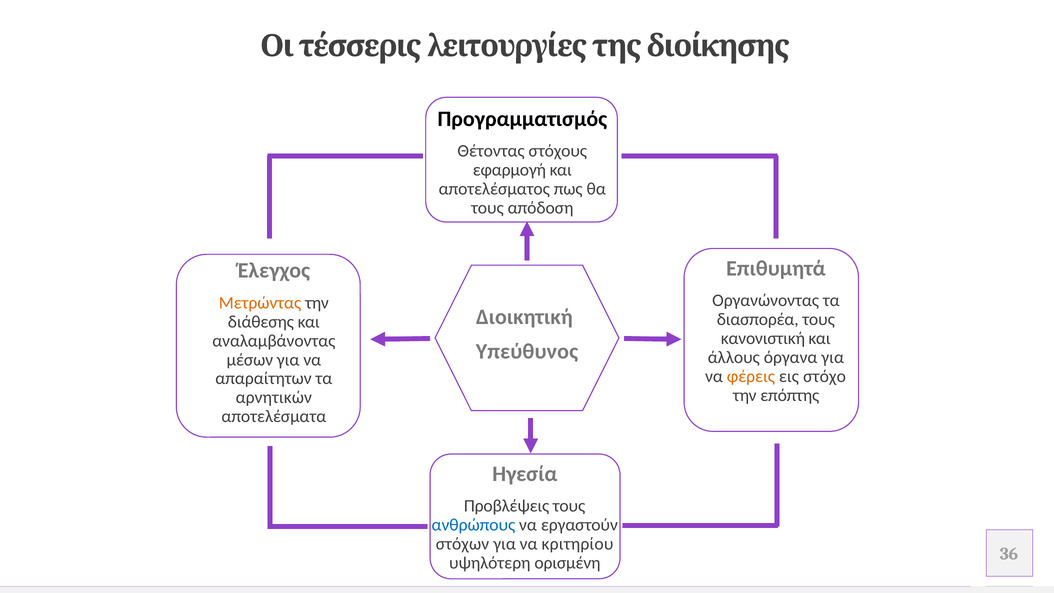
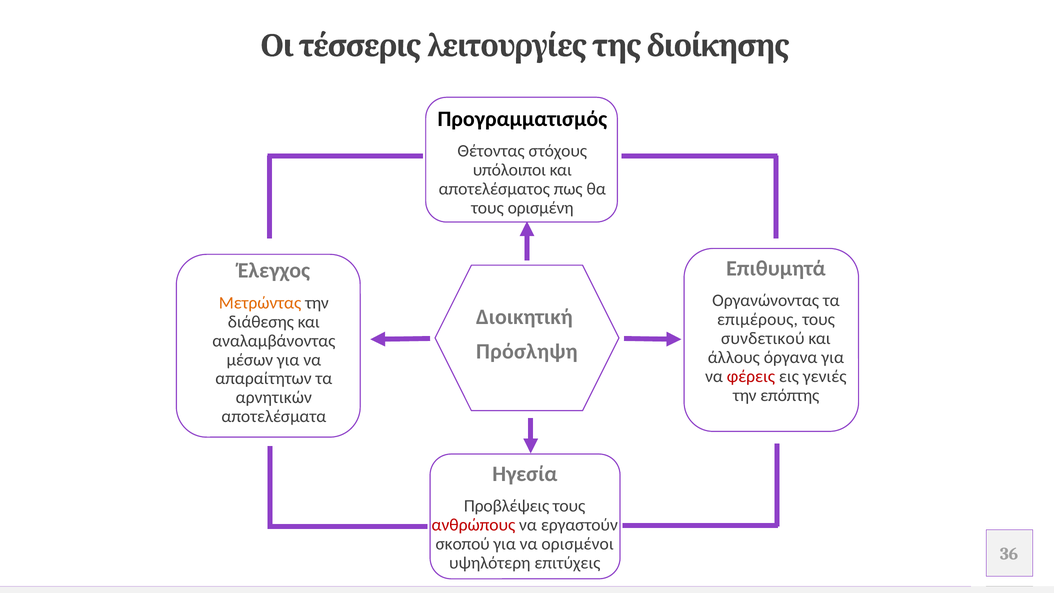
εφαρμογή: εφαρμογή -> υπόλοιποι
απόδοση: απόδοση -> ορισμένη
διασπορέα: διασπορέα -> επιμέρους
κανονιστική: κανονιστική -> συνδετικού
Υπεύθυνος: Υπεύθυνος -> Πρόσληψη
φέρεις colour: orange -> red
στόχο: στόχο -> γενιές
ανθρώπους colour: blue -> red
στόχων: στόχων -> σκοπού
κριτηρίου: κριτηρίου -> ορισμένοι
ορισμένη: ορισμένη -> επιτύχεις
